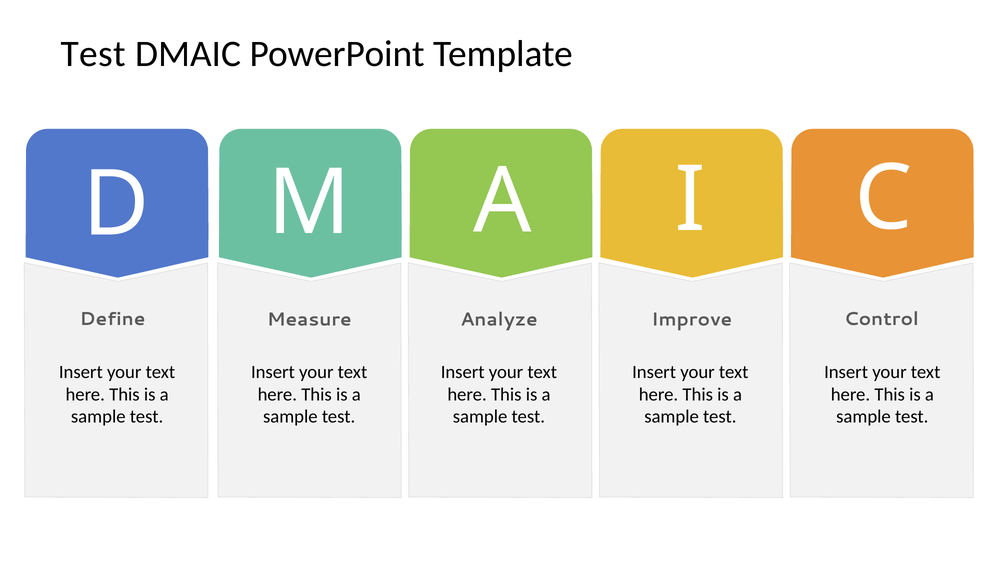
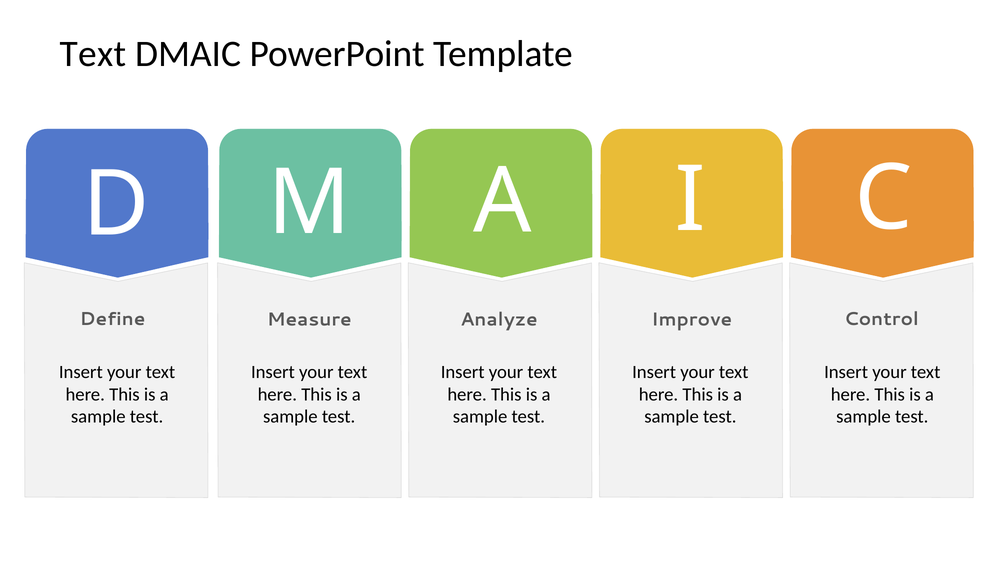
Test at (93, 54): Test -> Text
